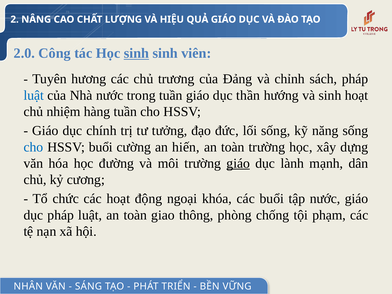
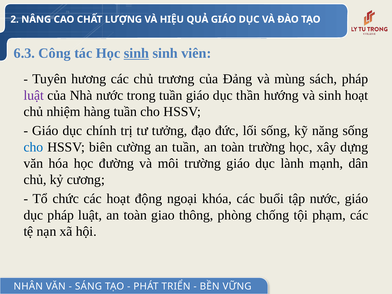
2.0: 2.0 -> 6.3
chỉnh: chỉnh -> mùng
luật at (34, 95) colour: blue -> purple
HSSV buổi: buổi -> biên
an hiến: hiến -> tuần
giáo at (238, 163) underline: present -> none
